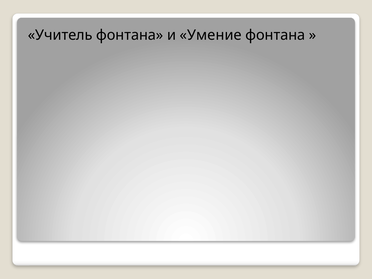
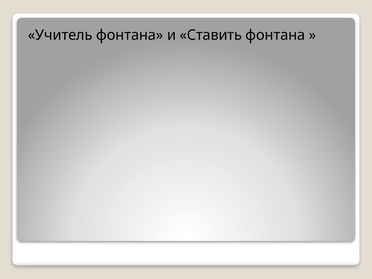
Умение: Умение -> Ставить
